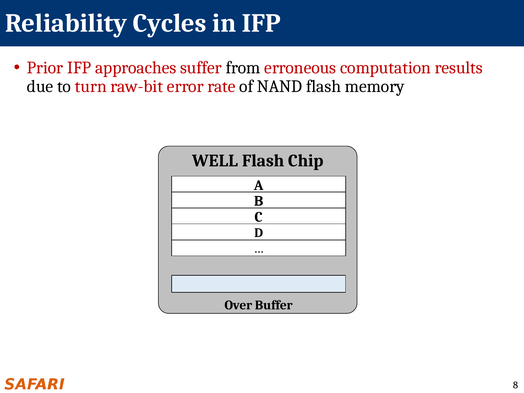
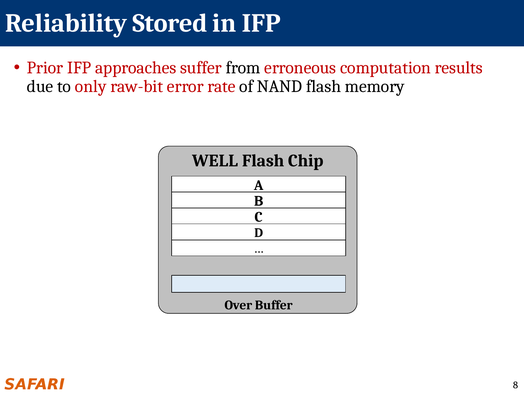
Cycles: Cycles -> Stored
turn: turn -> only
